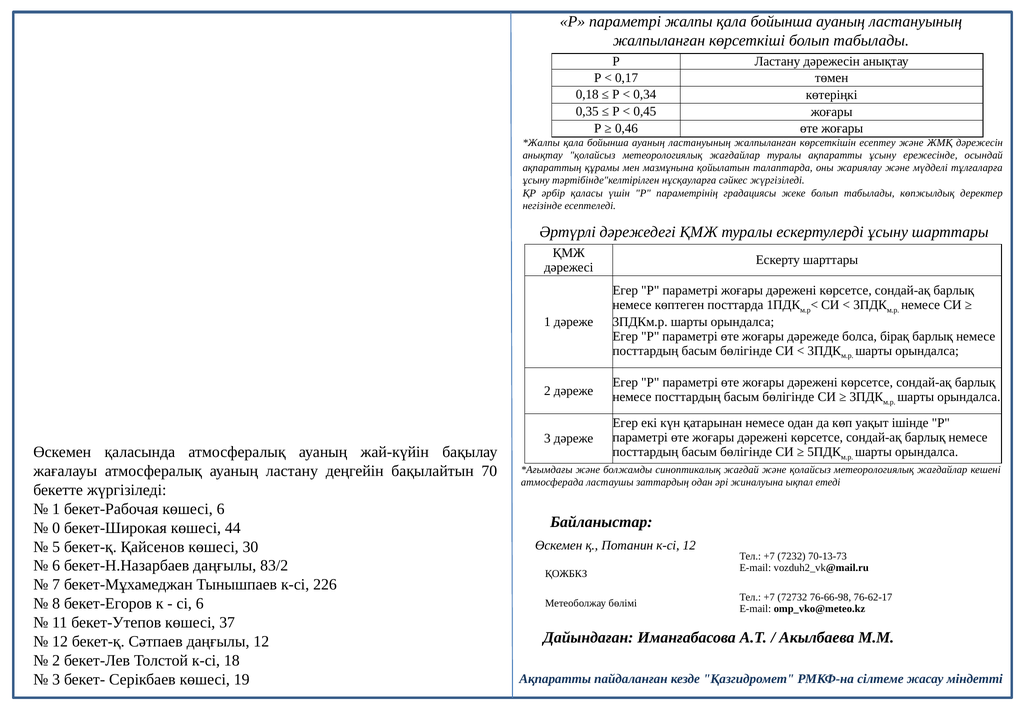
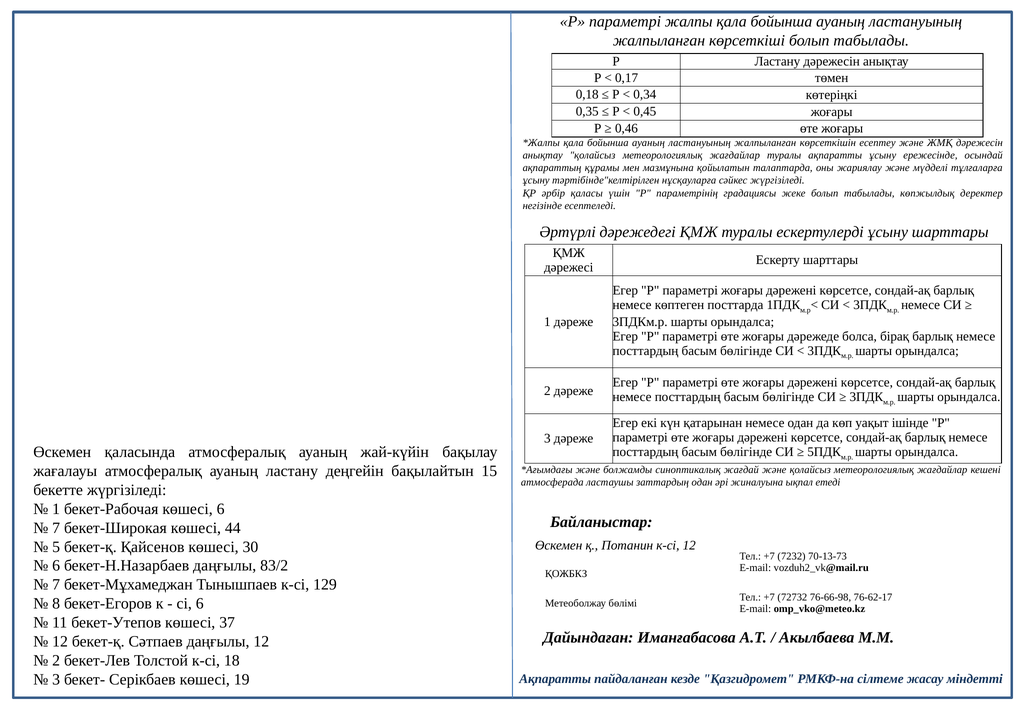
70: 70 -> 15
0 at (56, 528): 0 -> 7
226: 226 -> 129
